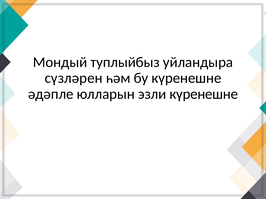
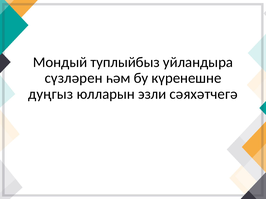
әдәпле: әдәпле -> дуңгыз
эзли күренешне: күренешне -> сәяхәтчегә
